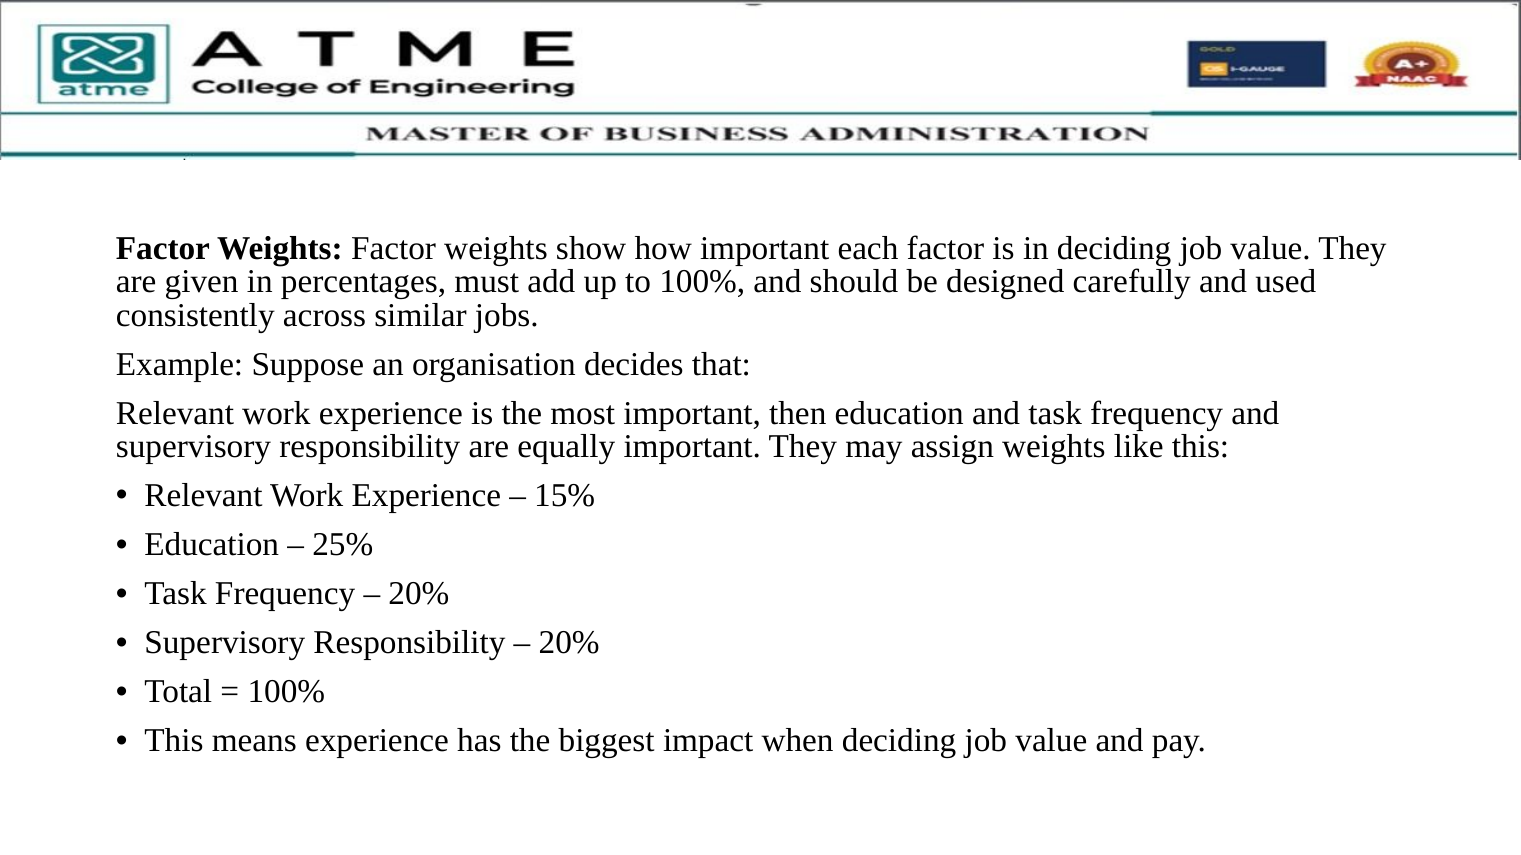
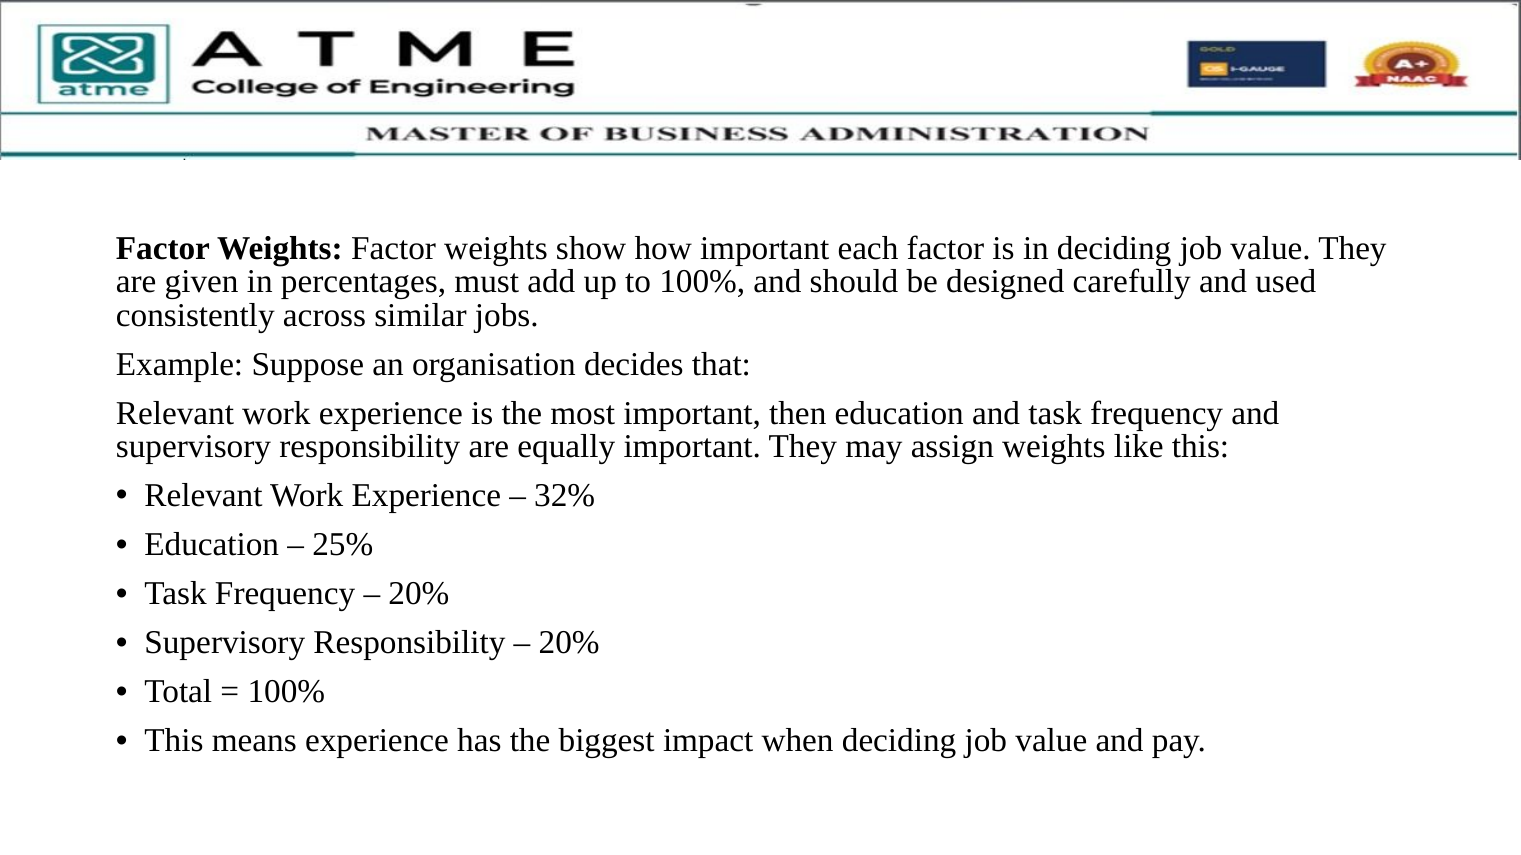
15%: 15% -> 32%
